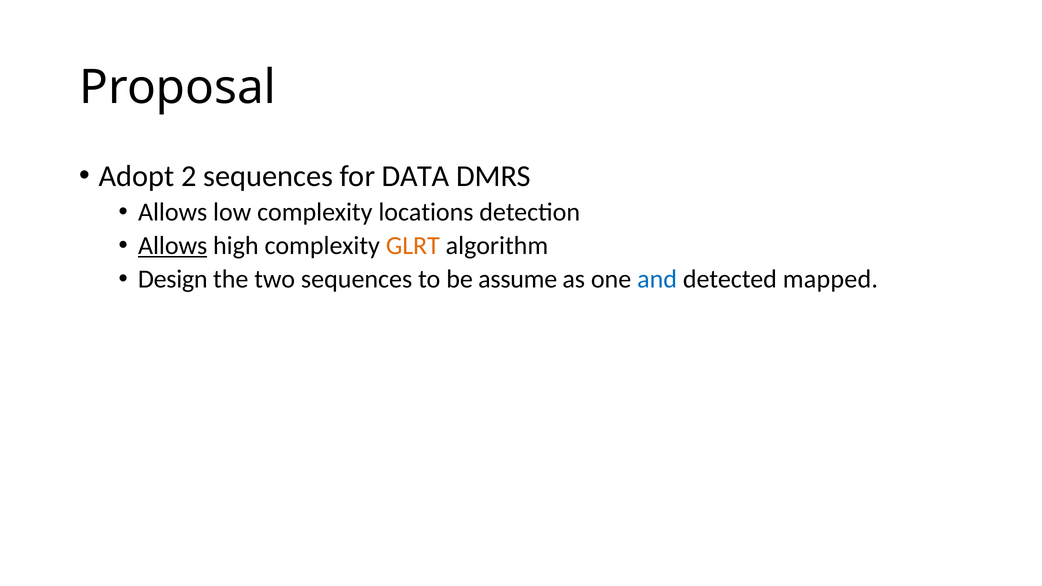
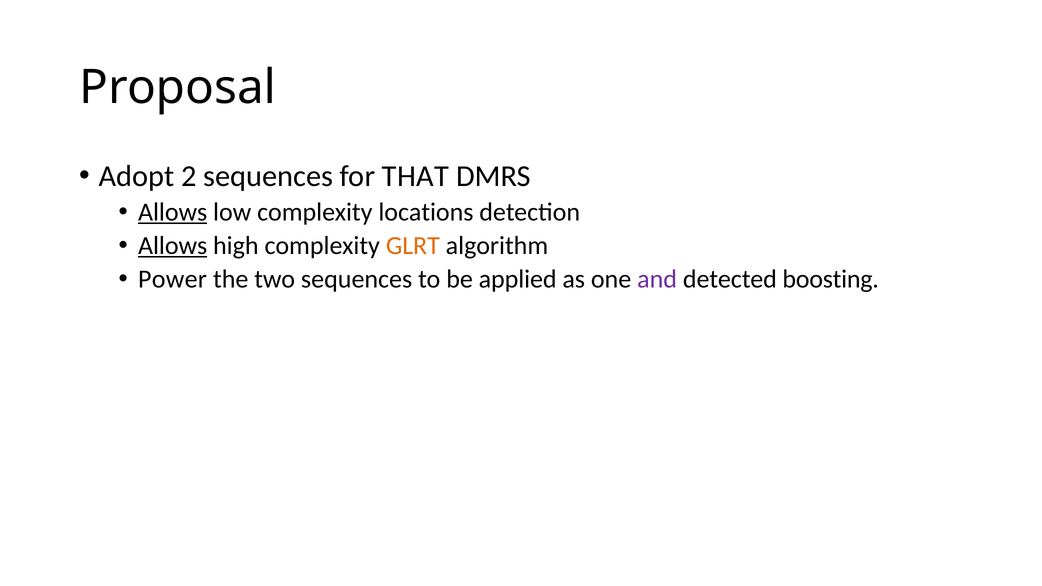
DATA: DATA -> THAT
Allows at (173, 212) underline: none -> present
Design: Design -> Power
assume: assume -> applied
and colour: blue -> purple
mapped: mapped -> boosting
